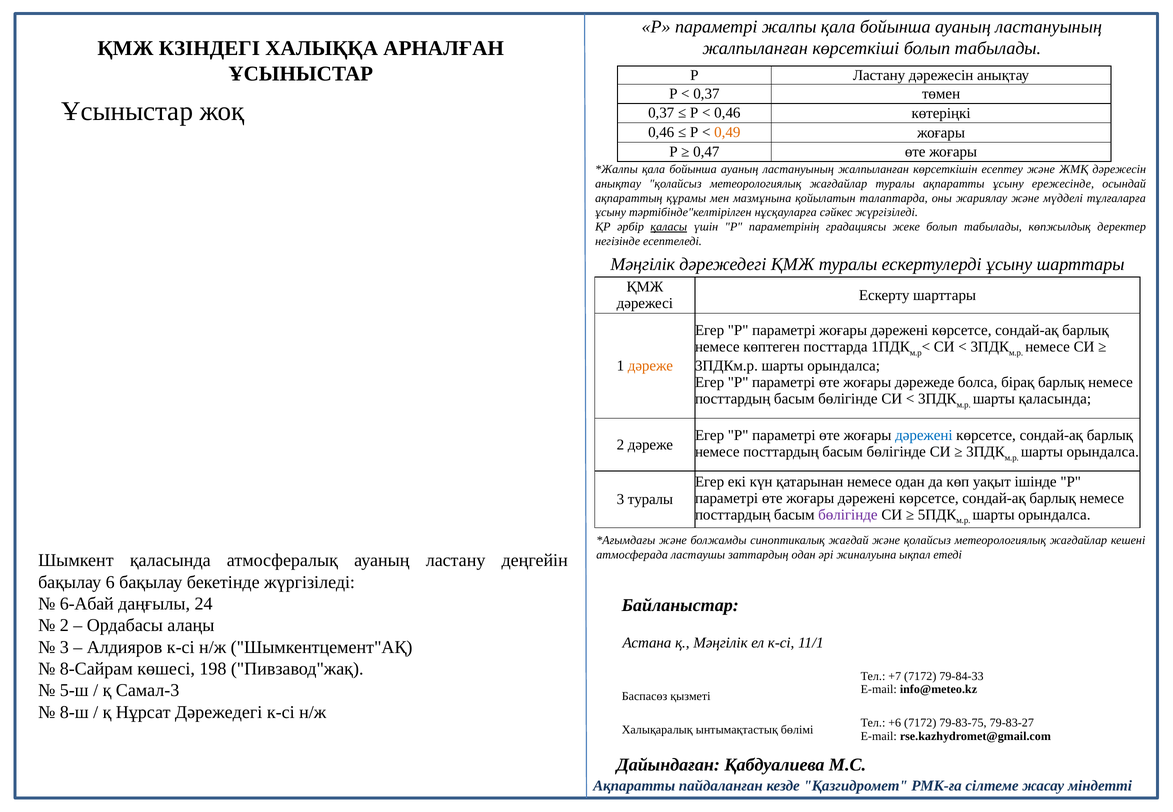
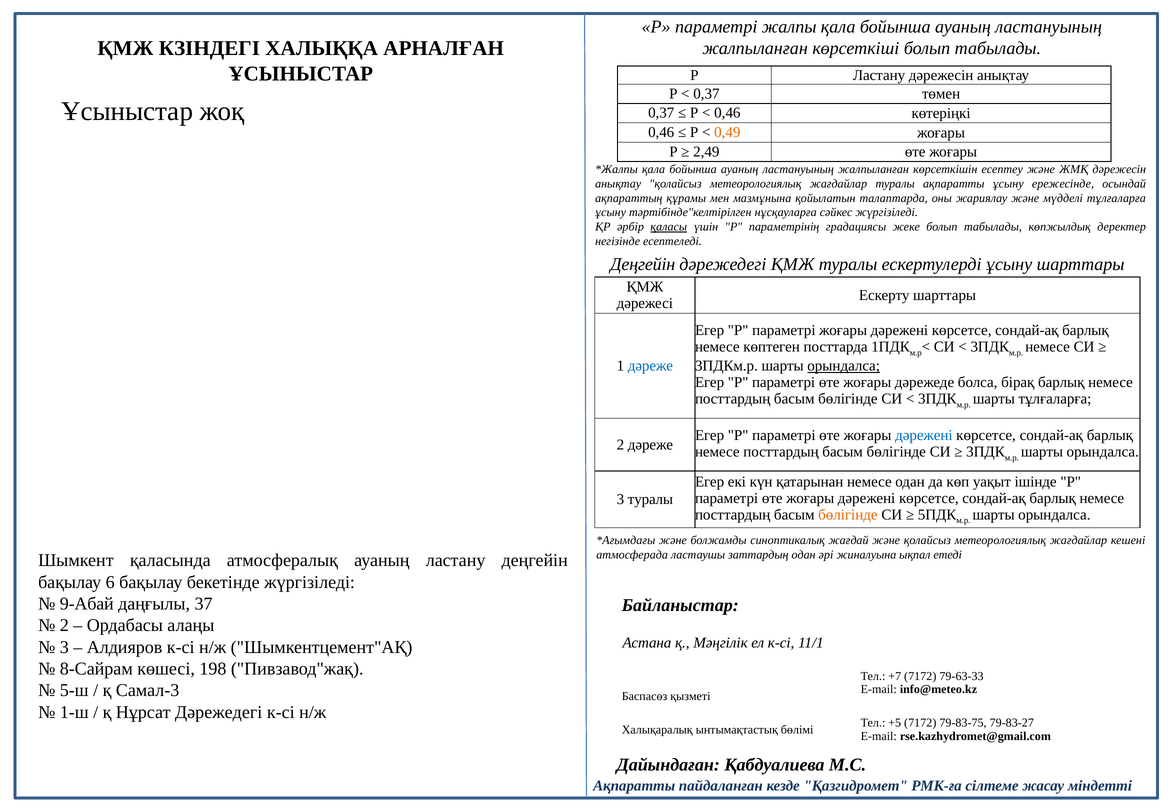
0,47: 0,47 -> 2,49
Мәңгілік at (643, 264): Мәңгілік -> Деңгейін
дәреже at (650, 366) colour: orange -> blue
орындалса at (844, 366) underline: none -> present
шарты қаласында: қаласында -> тұлғаларға
бөлігінде at (848, 515) colour: purple -> orange
6-Абай: 6-Абай -> 9-Абай
24: 24 -> 37
79-84-33: 79-84-33 -> 79-63-33
8-ш: 8-ш -> 1-ш
+6: +6 -> +5
